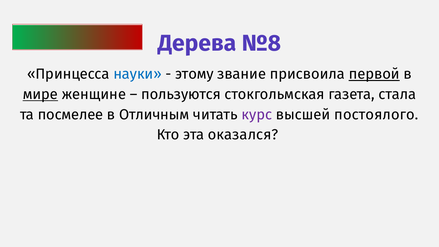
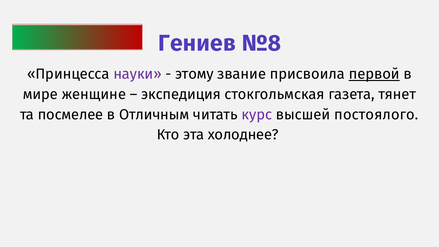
Дерева: Дерева -> Гениев
науки colour: blue -> purple
мире underline: present -> none
пользуются: пользуются -> экспедиция
стала: стала -> тянет
оказался: оказался -> холоднее
